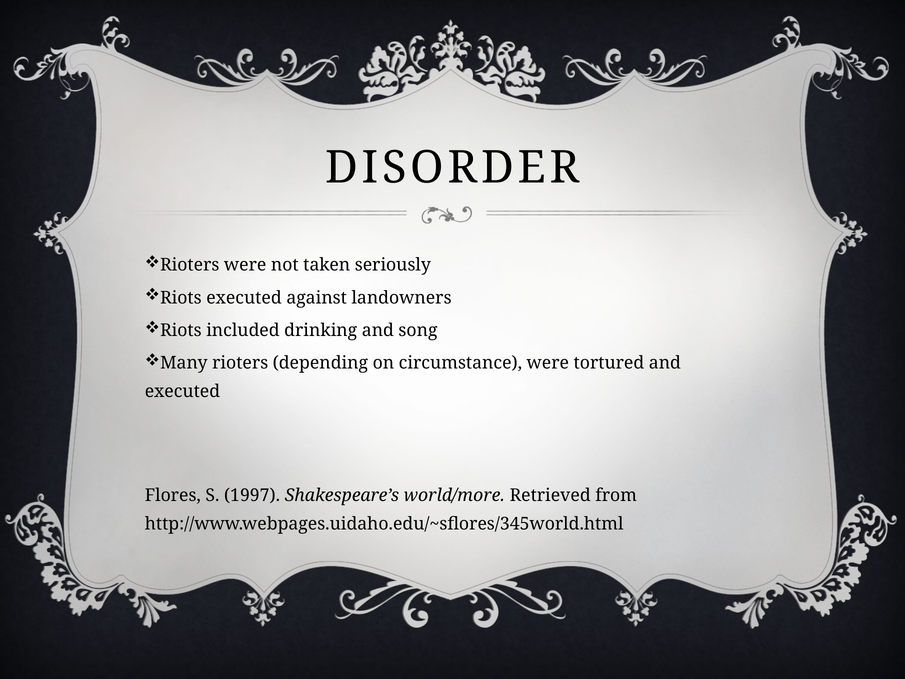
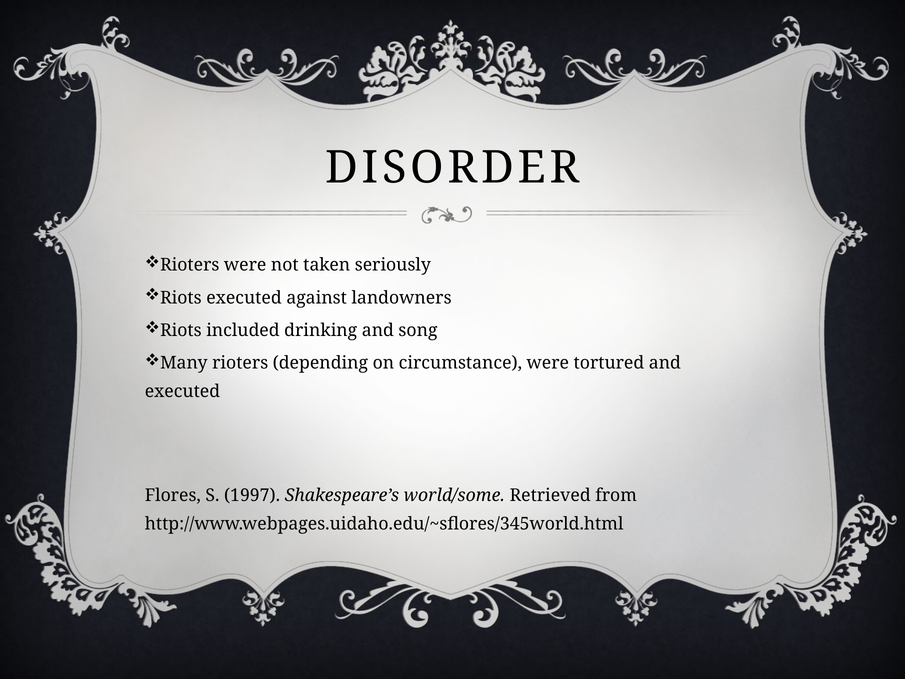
world/more: world/more -> world/some
